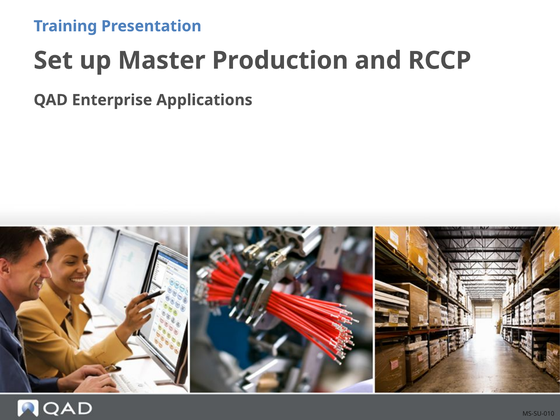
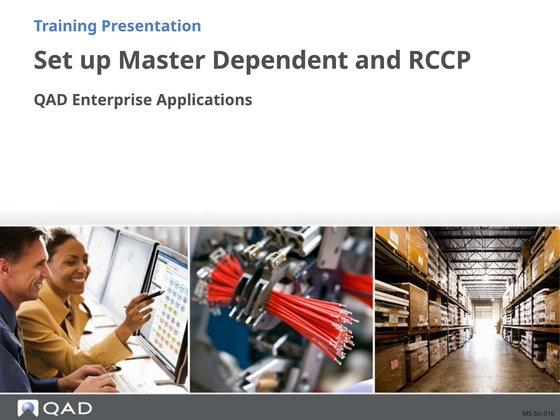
Production: Production -> Dependent
